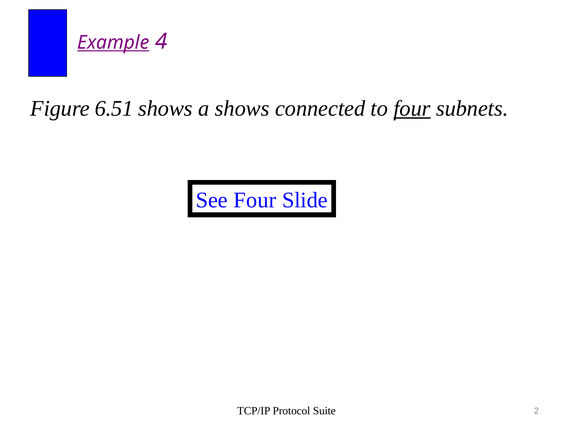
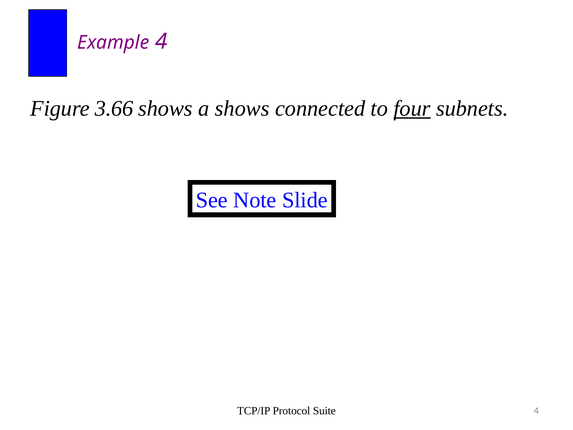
Example underline: present -> none
6.51: 6.51 -> 3.66
See Four: Four -> Note
Suite 2: 2 -> 4
